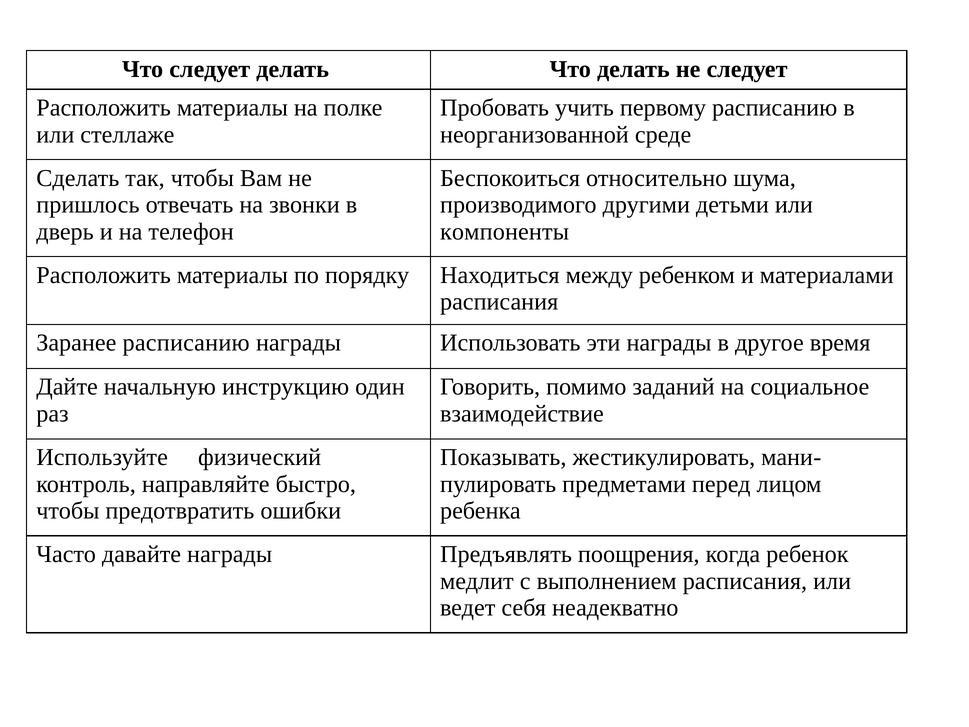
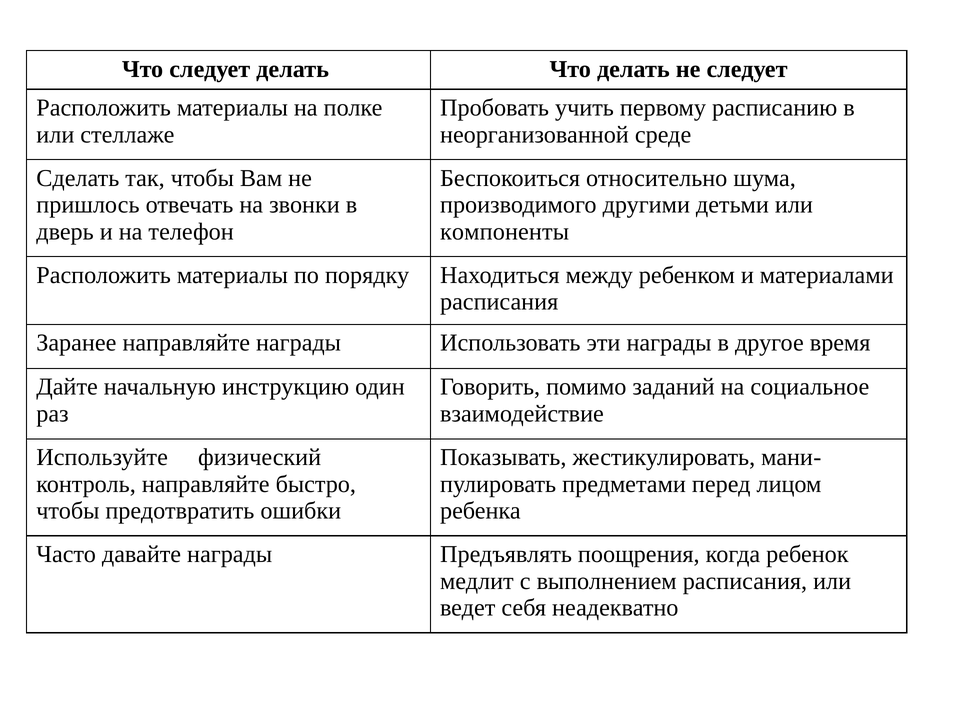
Заранее расписанию: расписанию -> направляйте
